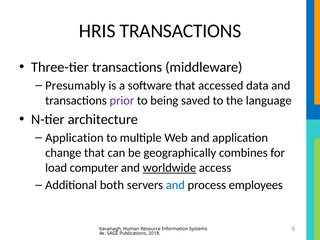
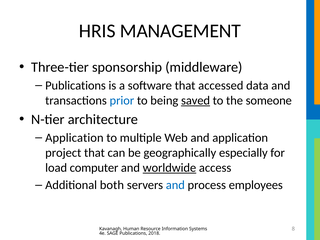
HRIS TRANSACTIONS: TRANSACTIONS -> MANAGEMENT
Three-tier transactions: transactions -> sponsorship
Presumably at (75, 86): Presumably -> Publications
prior colour: purple -> blue
saved underline: none -> present
language: language -> someone
change: change -> project
combines: combines -> especially
